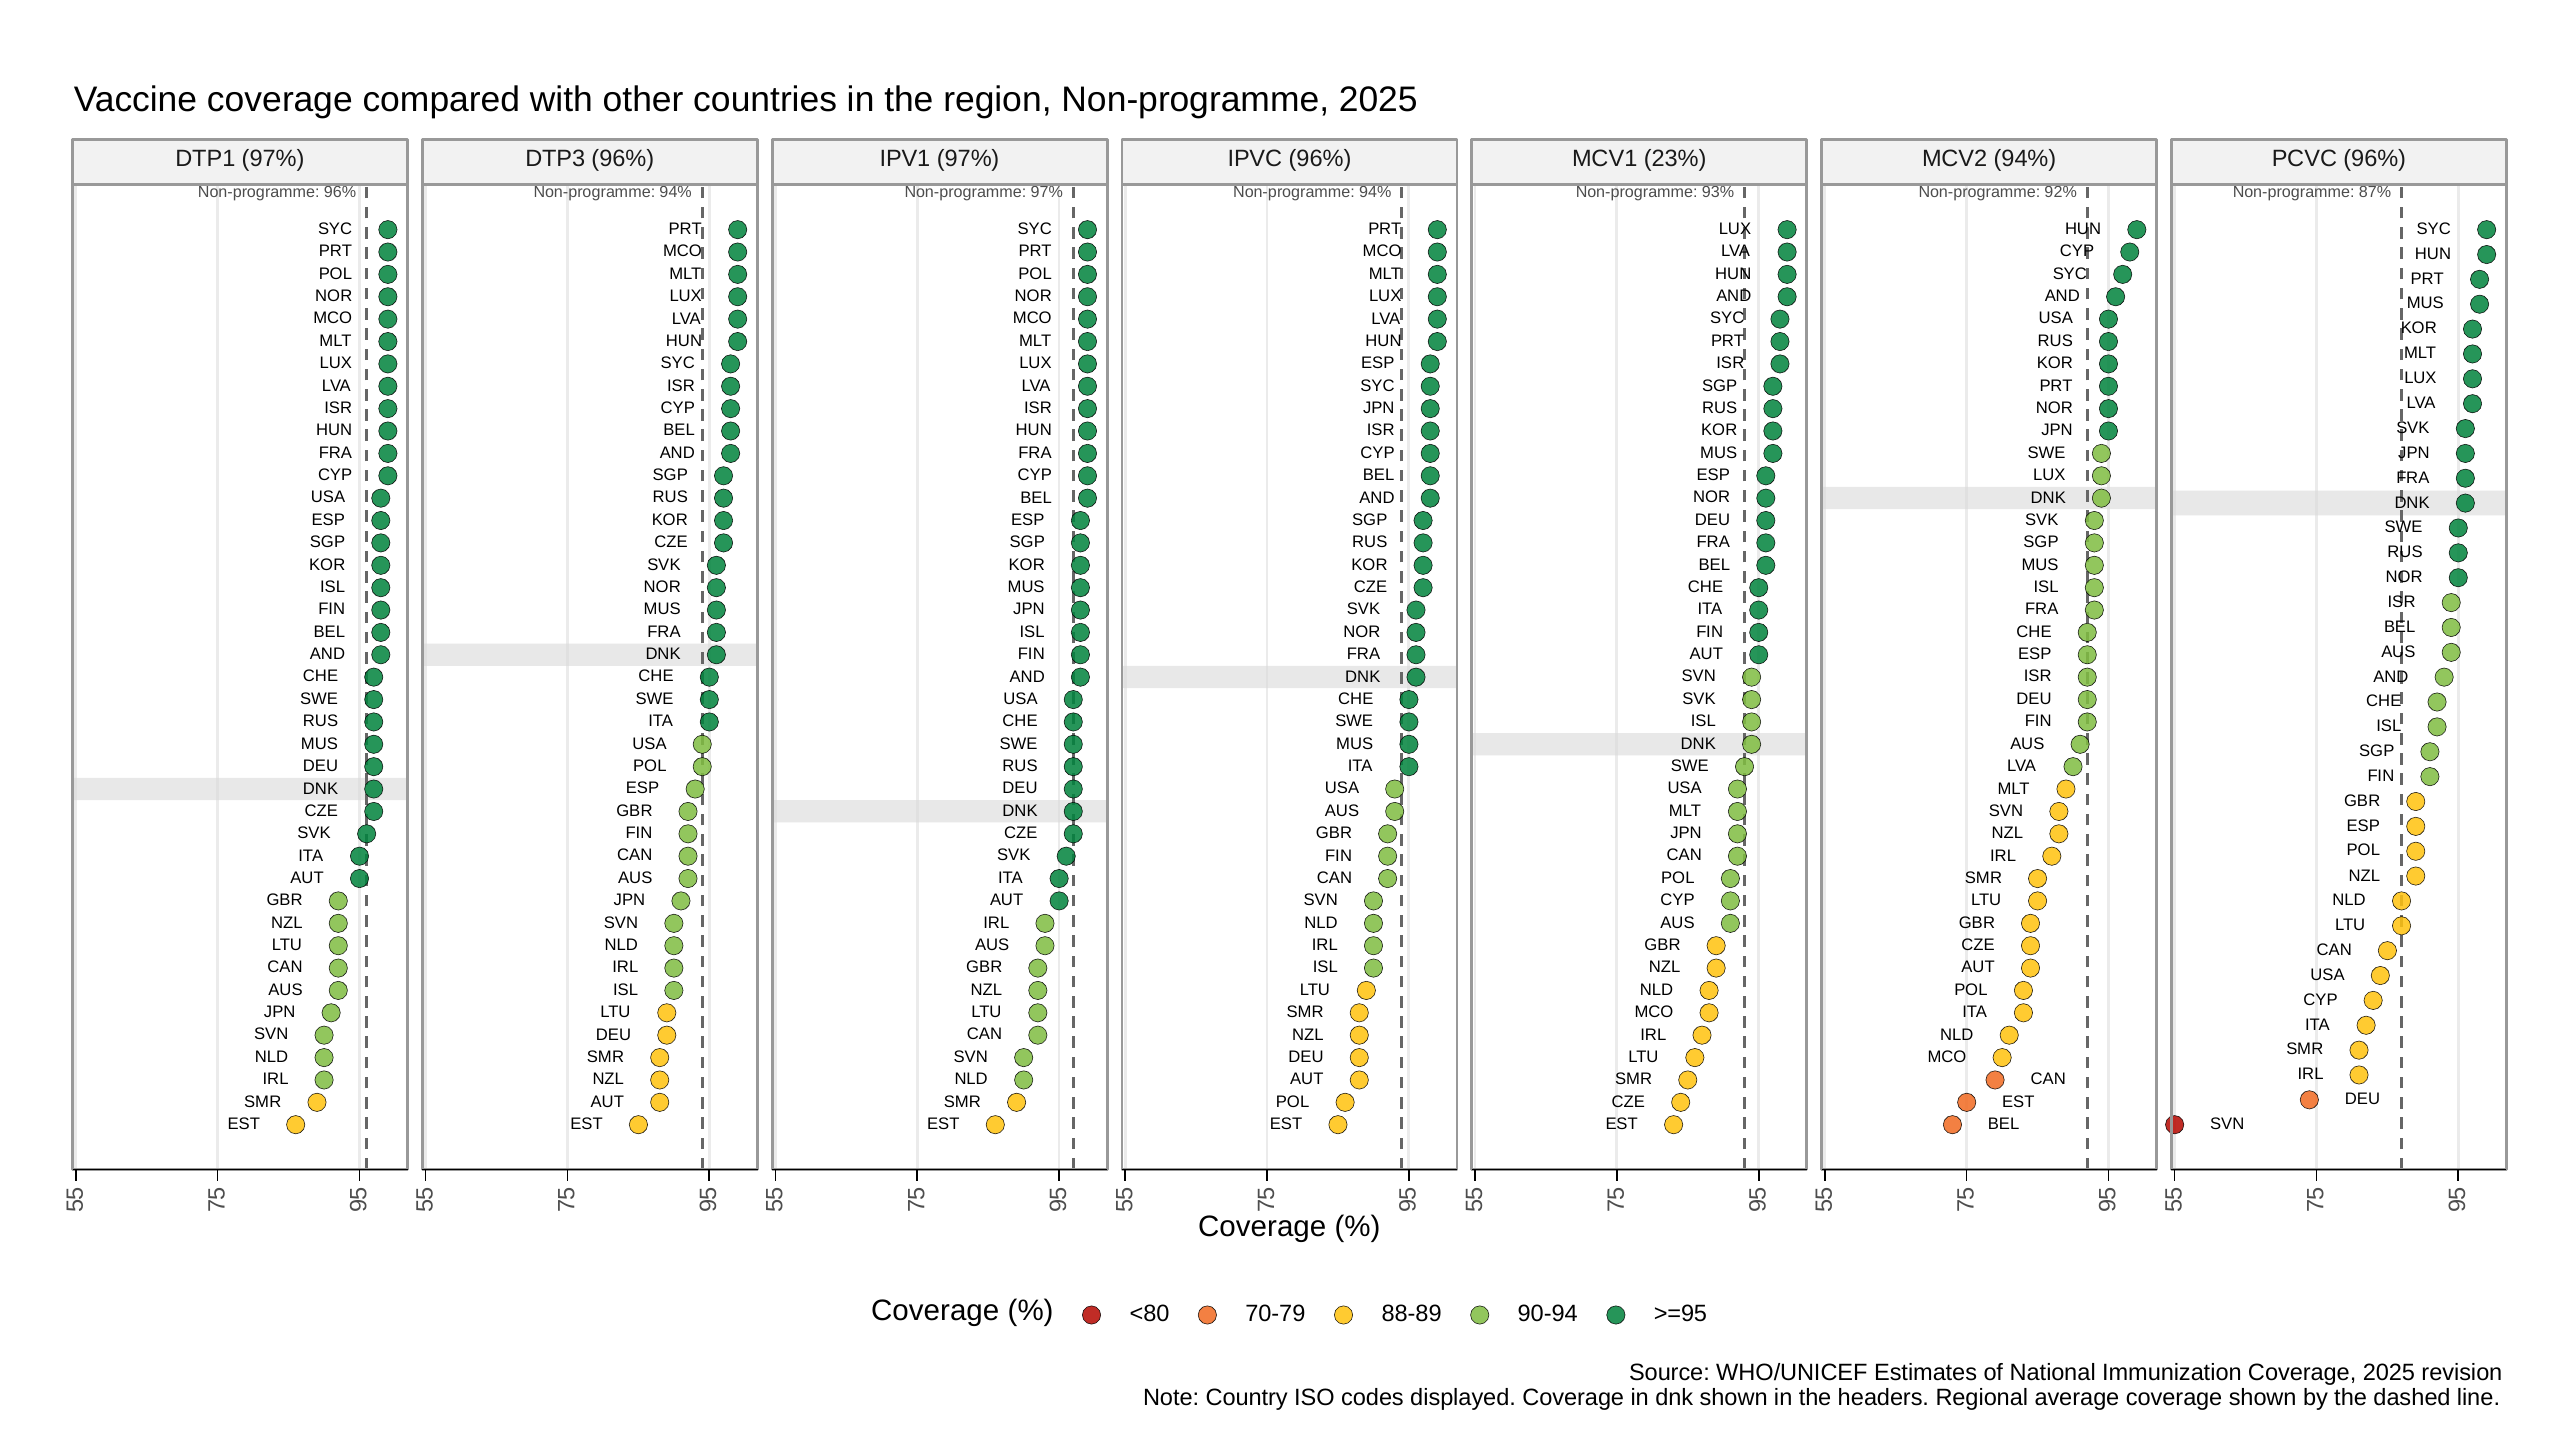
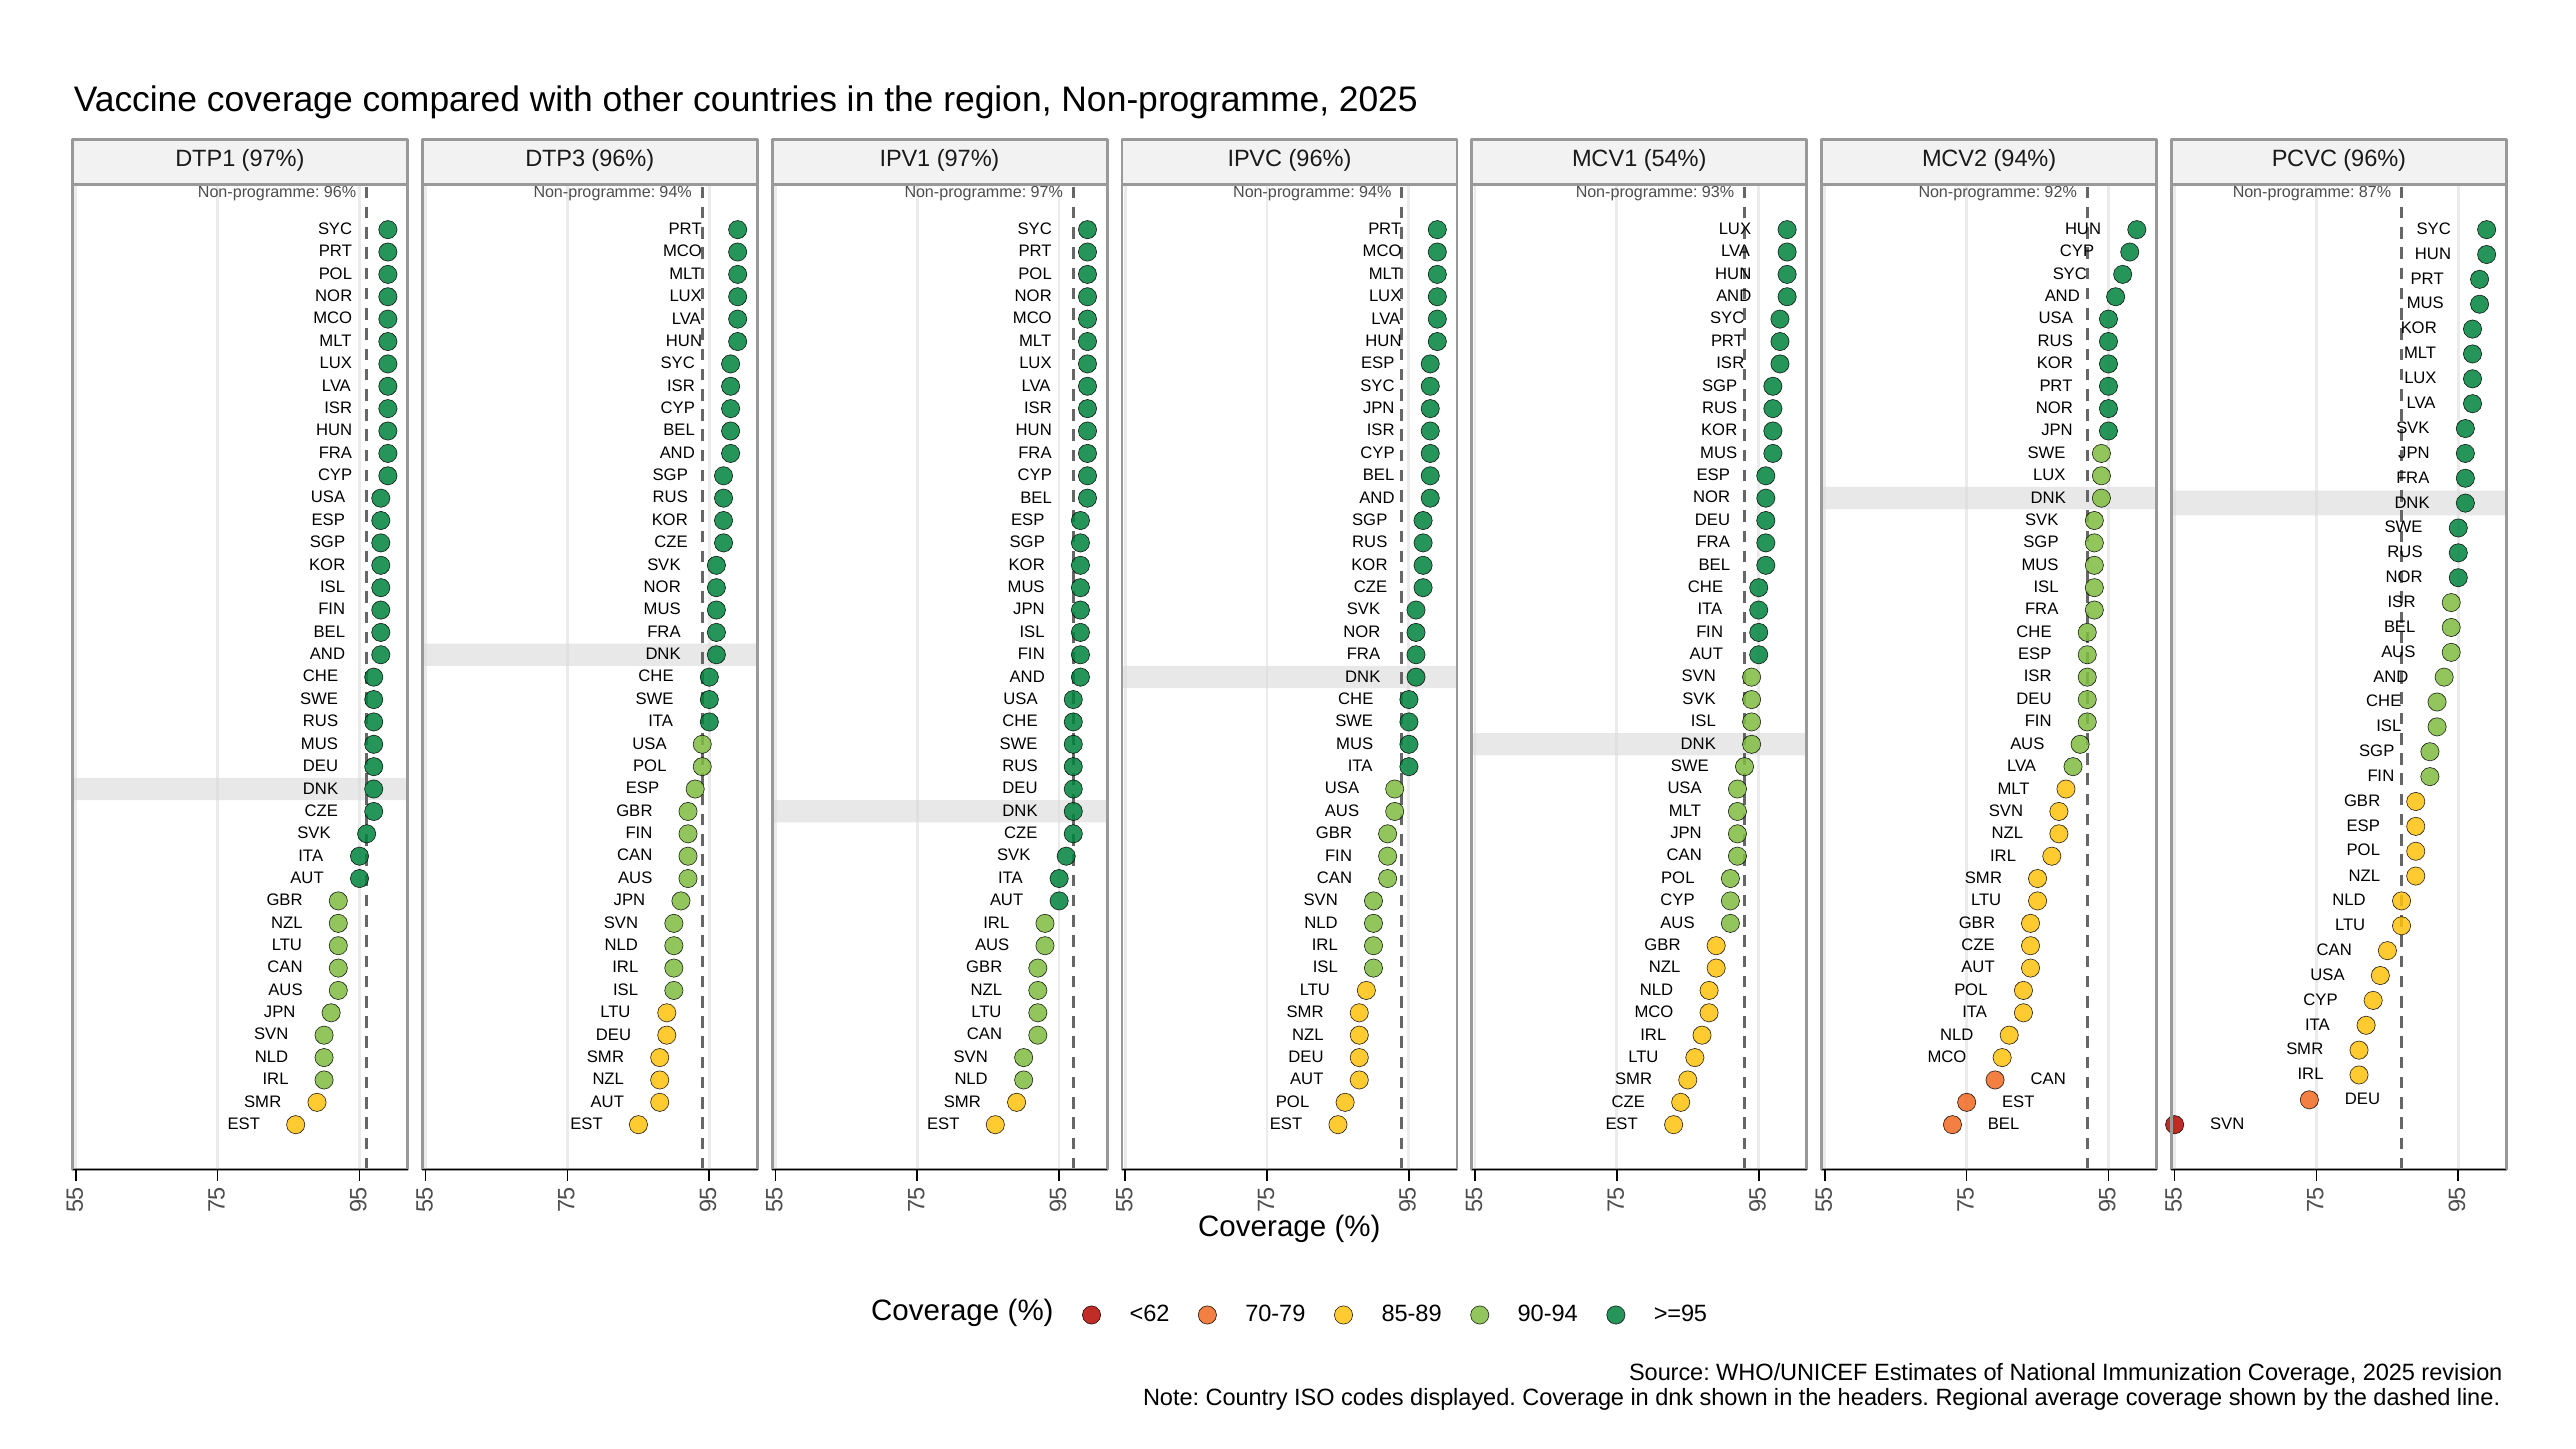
23%: 23% -> 54%
<80: <80 -> <62
88-89: 88-89 -> 85-89
